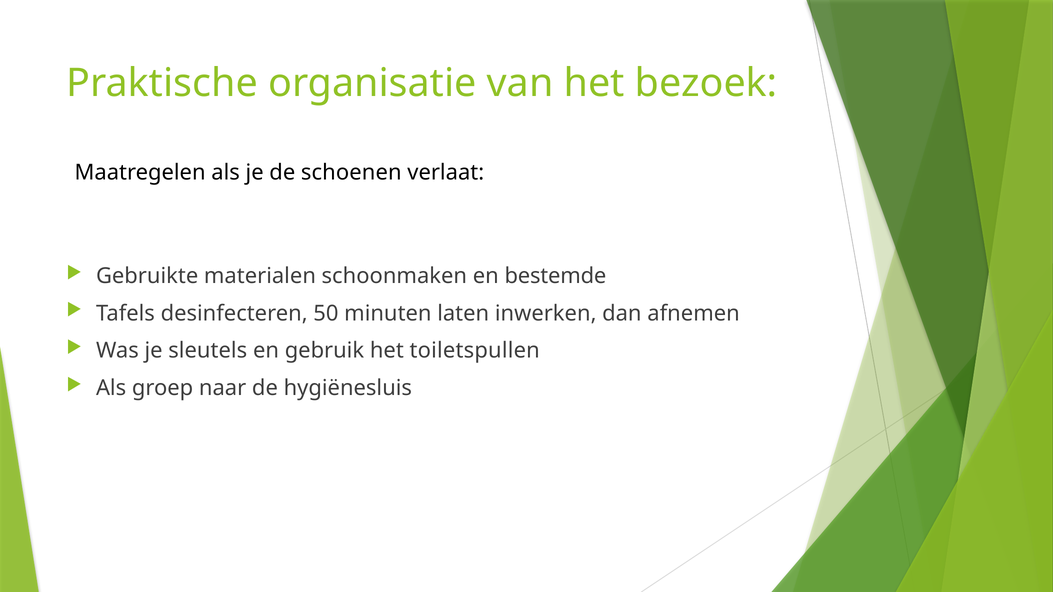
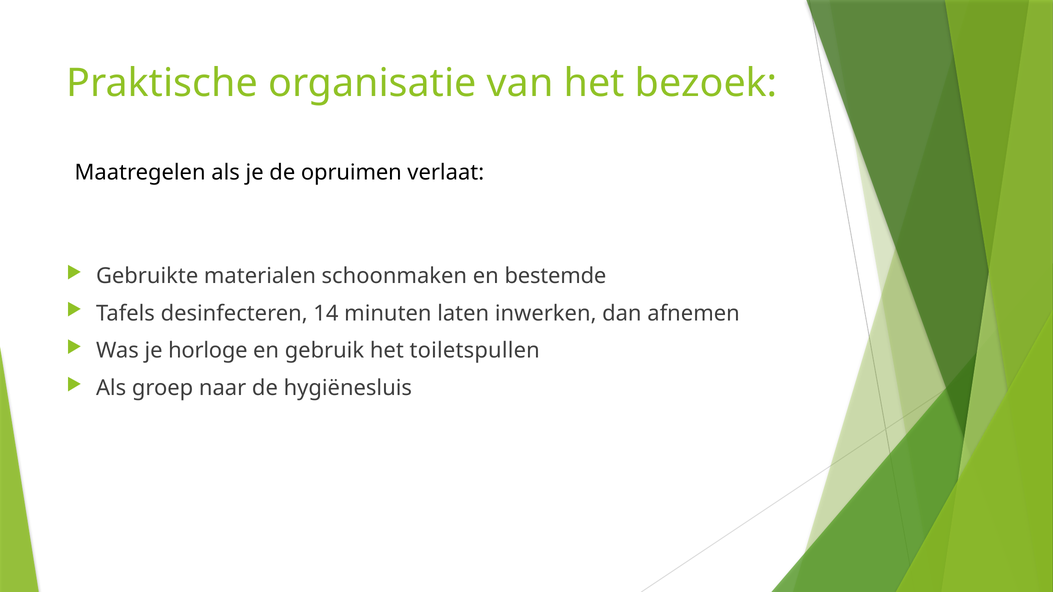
schoenen: schoenen -> opruimen
50: 50 -> 14
sleutels: sleutels -> horloge
